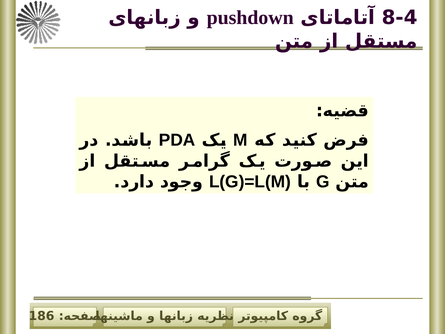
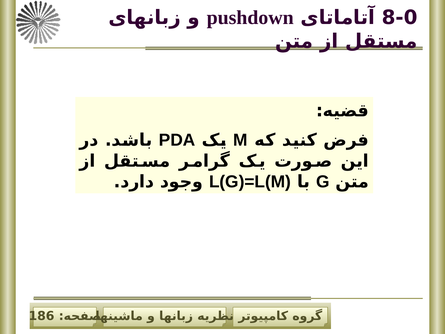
8-4: 8-4 -> 8-0
